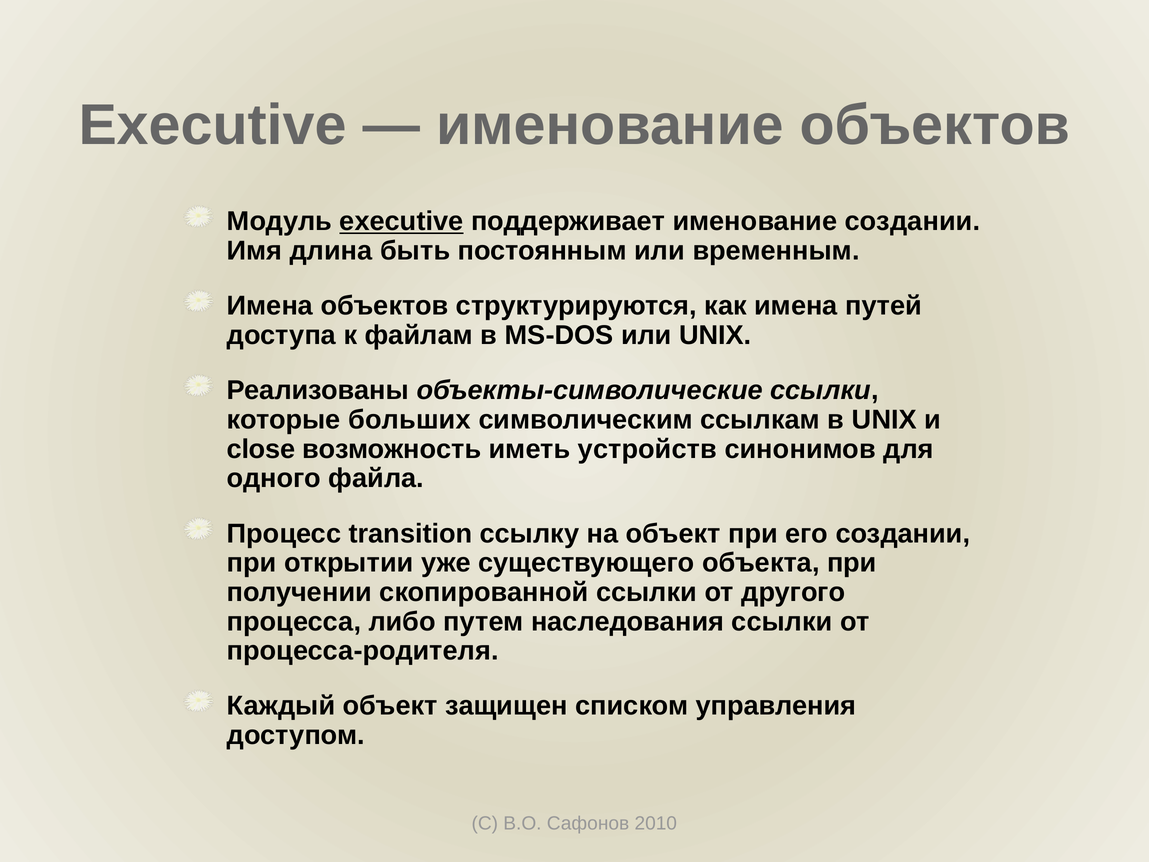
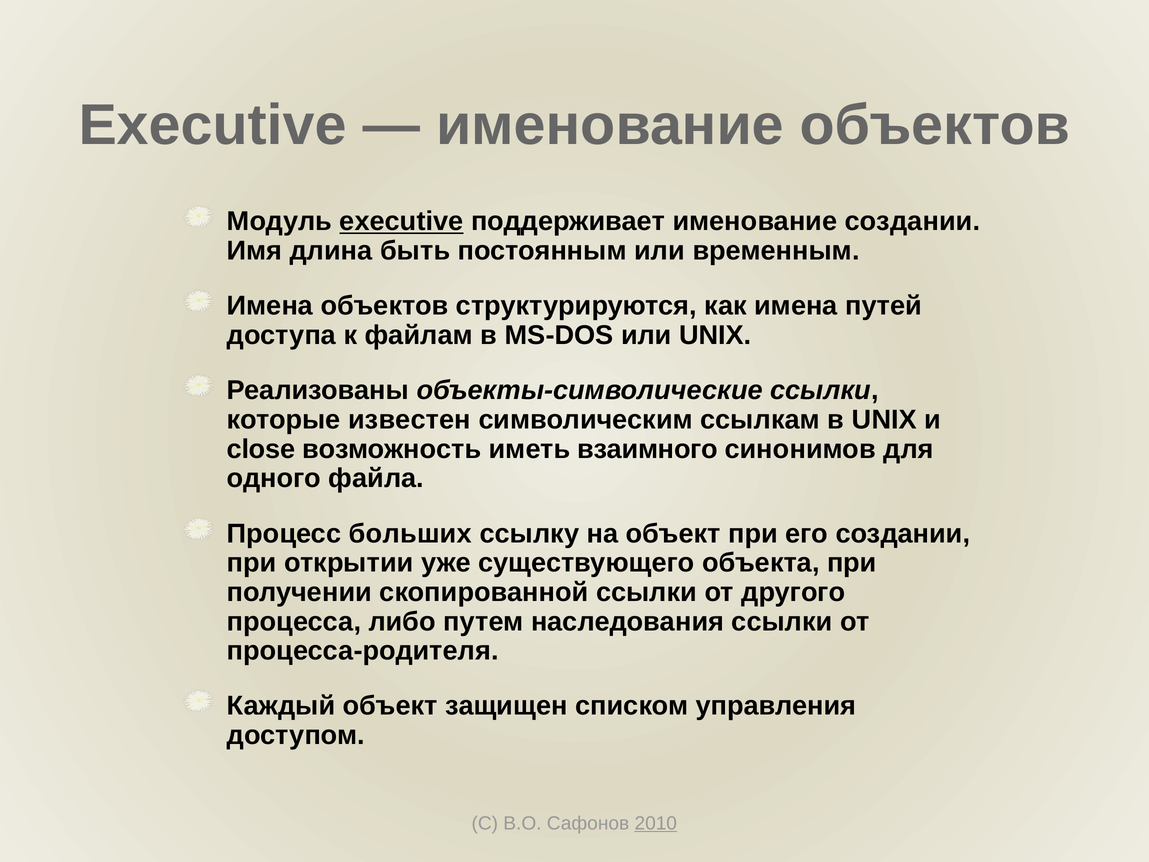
больших: больших -> известен
устройств: устройств -> взаимного
transition: transition -> больших
2010 underline: none -> present
